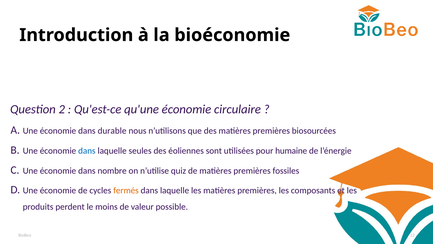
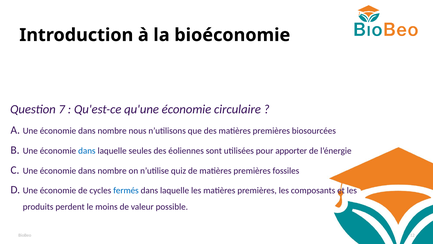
2: 2 -> 7
durable at (112, 131): durable -> nombre
humaine: humaine -> apporter
fermés colour: orange -> blue
